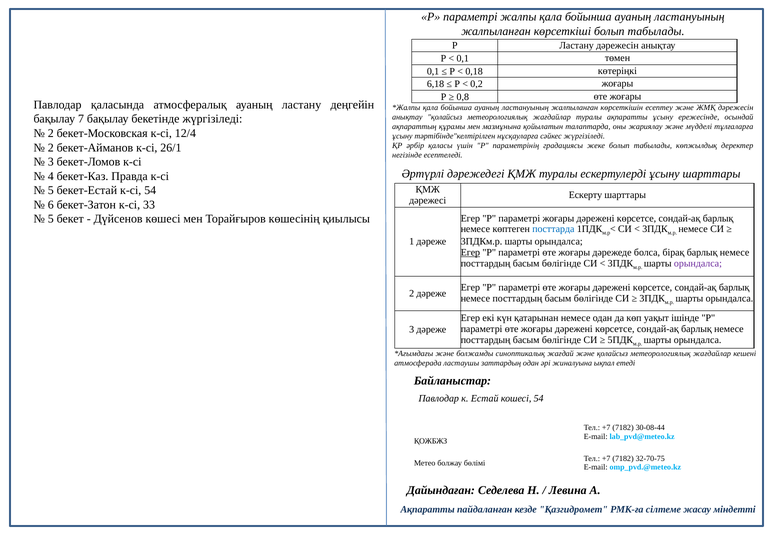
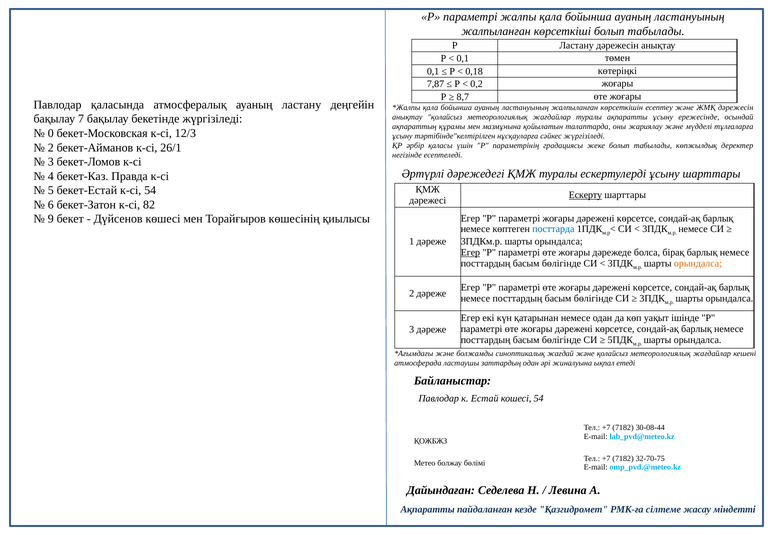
6,18: 6,18 -> 7,87
0,8: 0,8 -> 8,7
2 at (51, 133): 2 -> 0
12/4: 12/4 -> 12/3
Ескерту underline: none -> present
33: 33 -> 82
5 at (51, 219): 5 -> 9
орындалса at (698, 264) colour: purple -> orange
